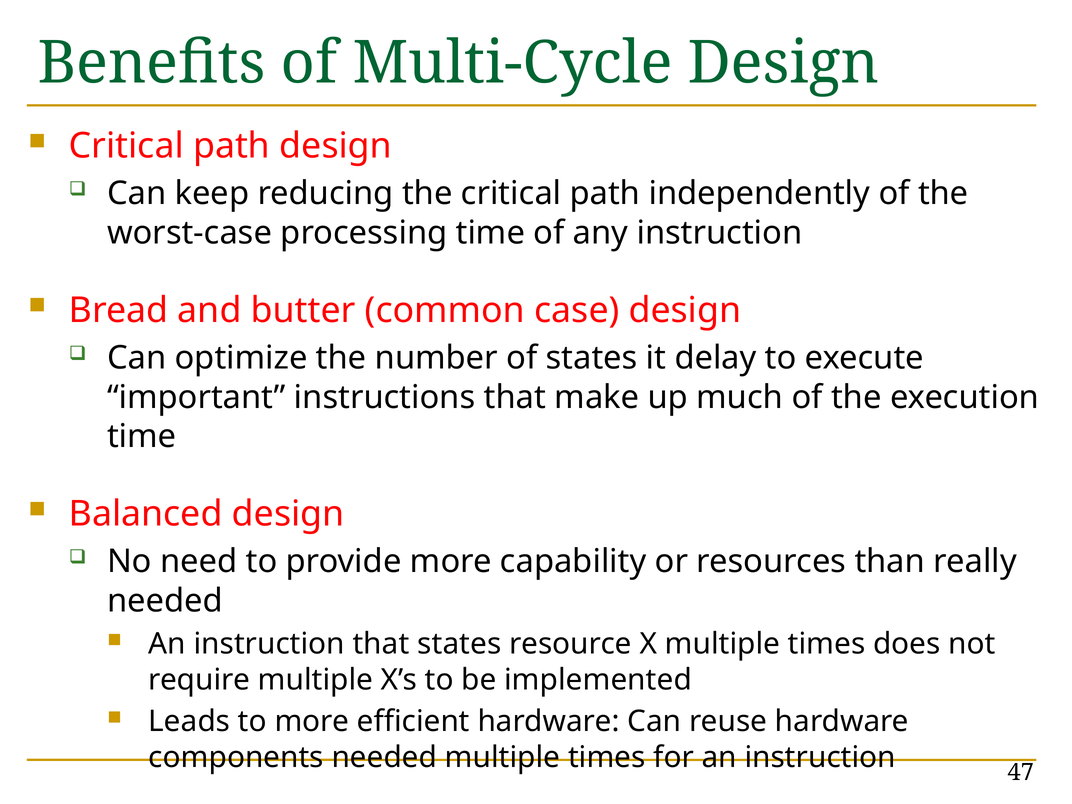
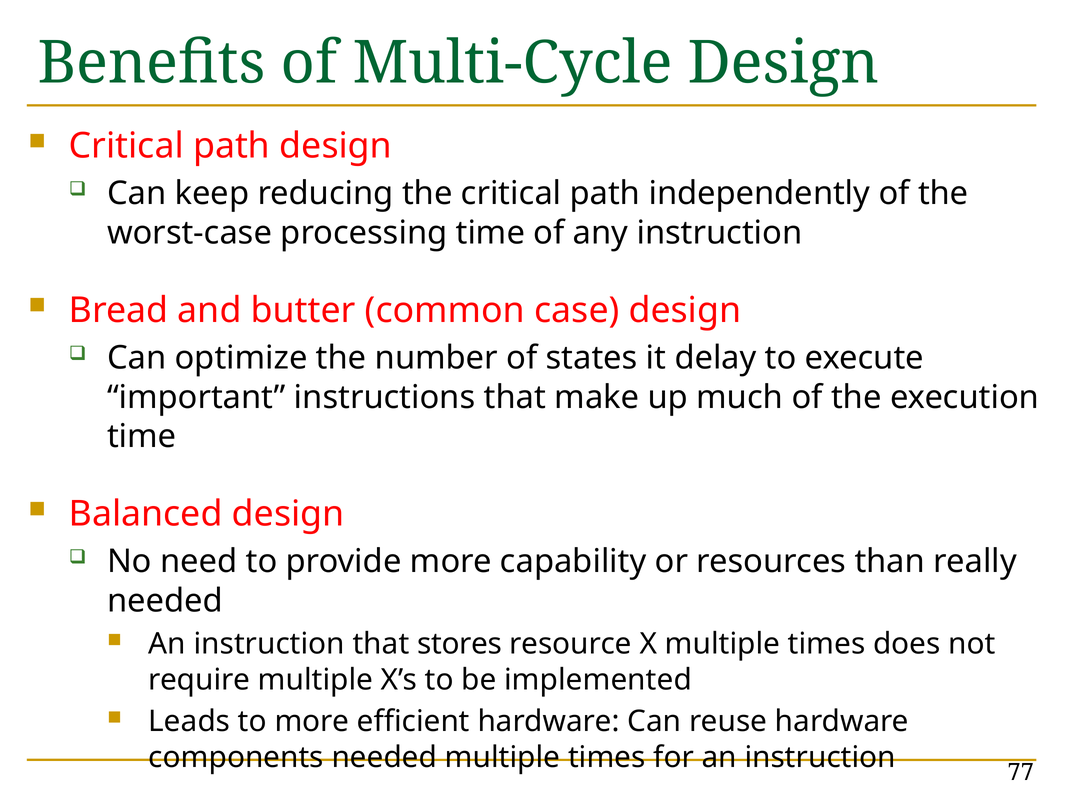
that states: states -> stores
47: 47 -> 77
